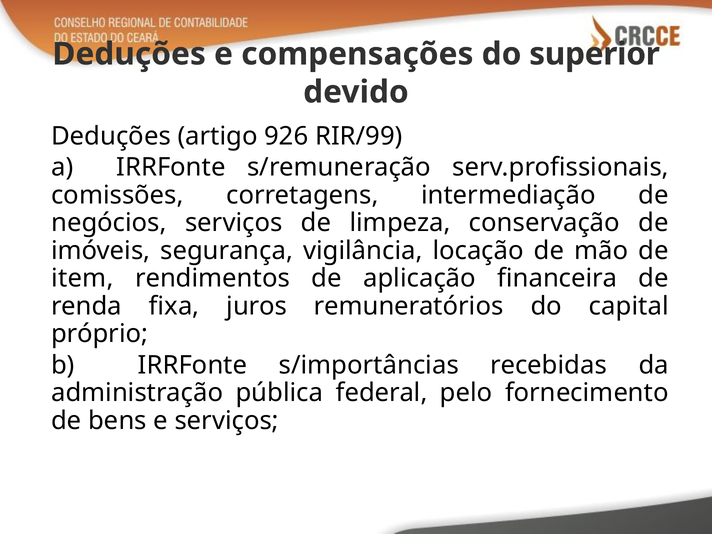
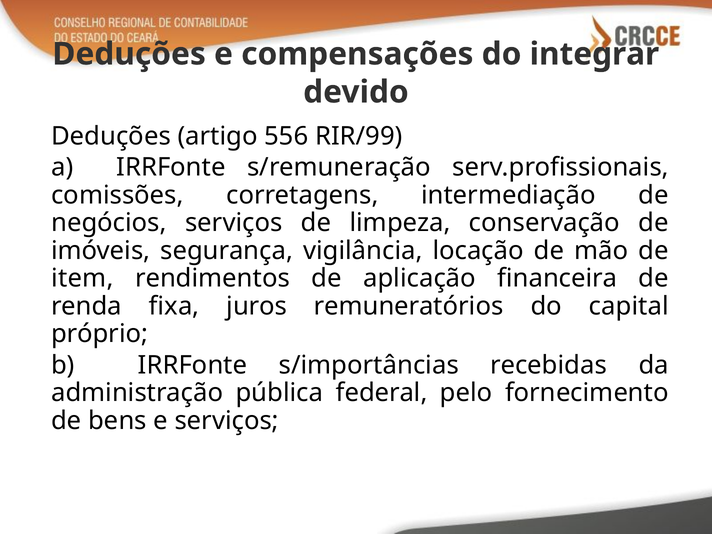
superior: superior -> integrar
926: 926 -> 556
